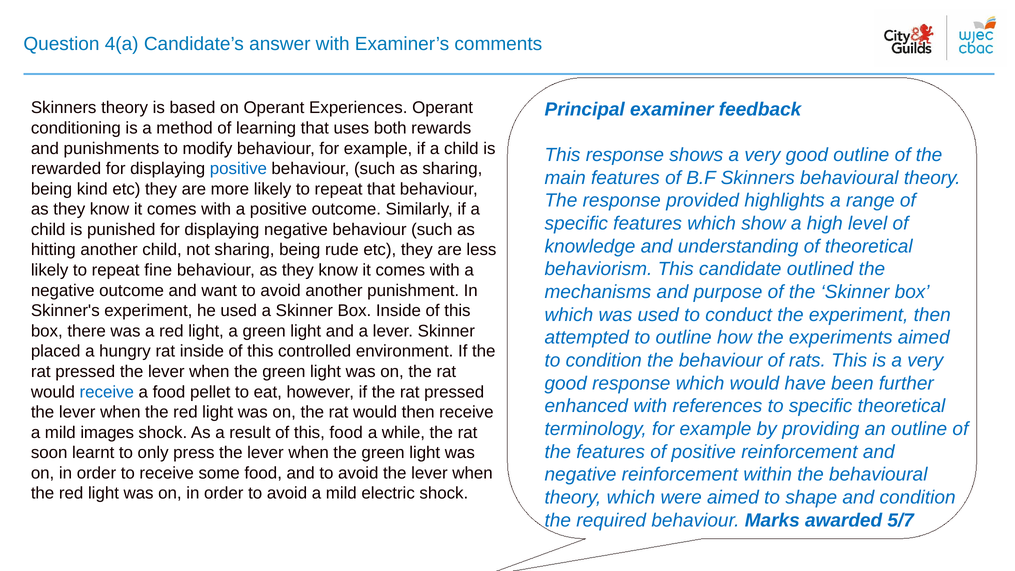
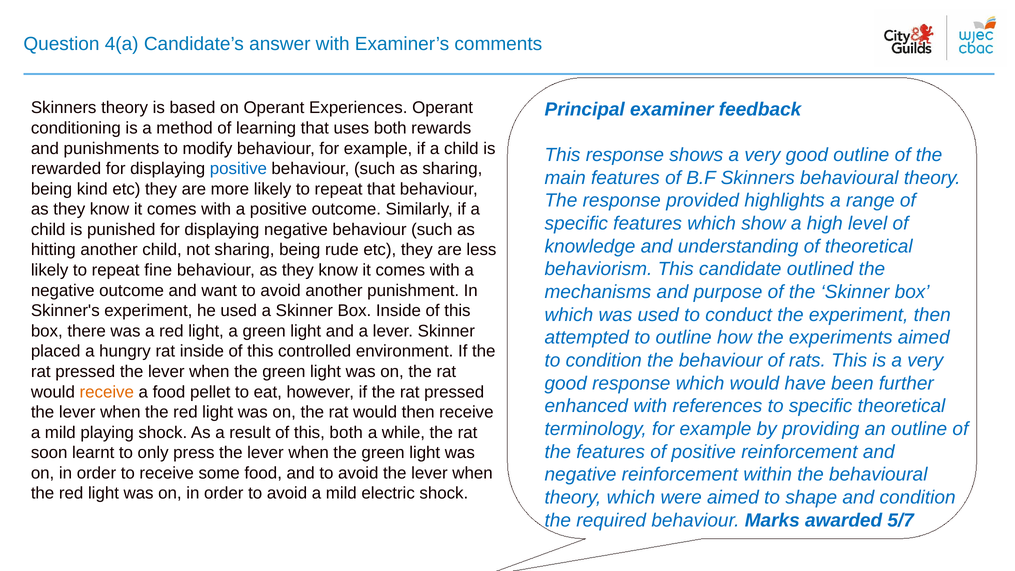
receive at (107, 392) colour: blue -> orange
images: images -> playing
this food: food -> both
